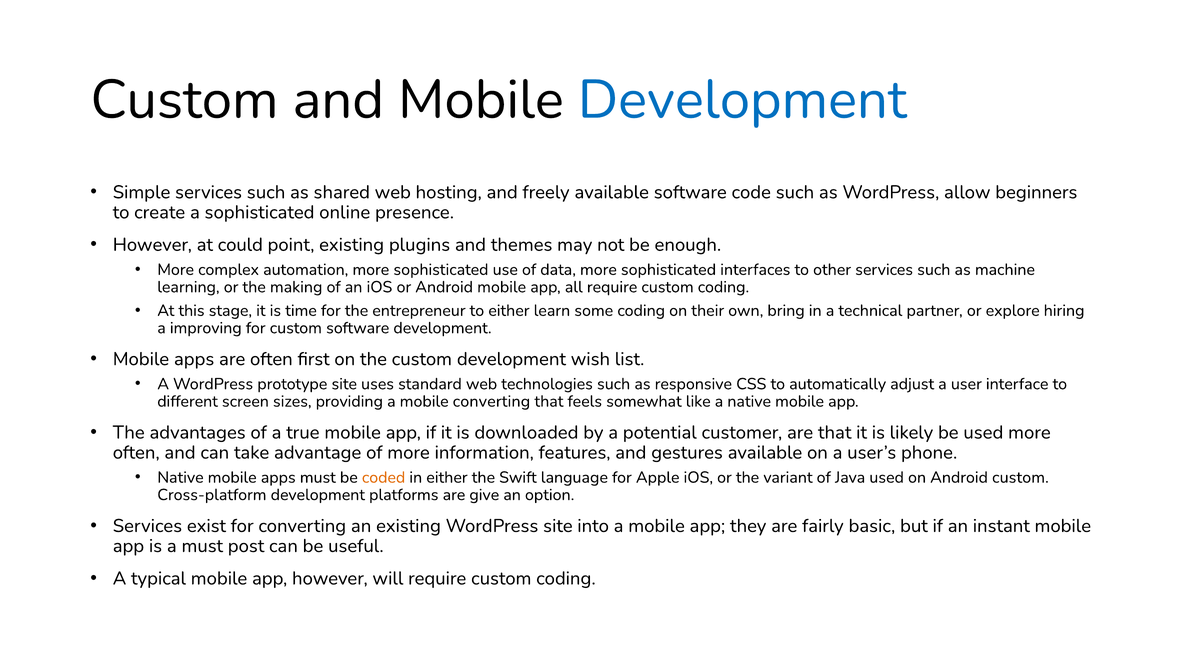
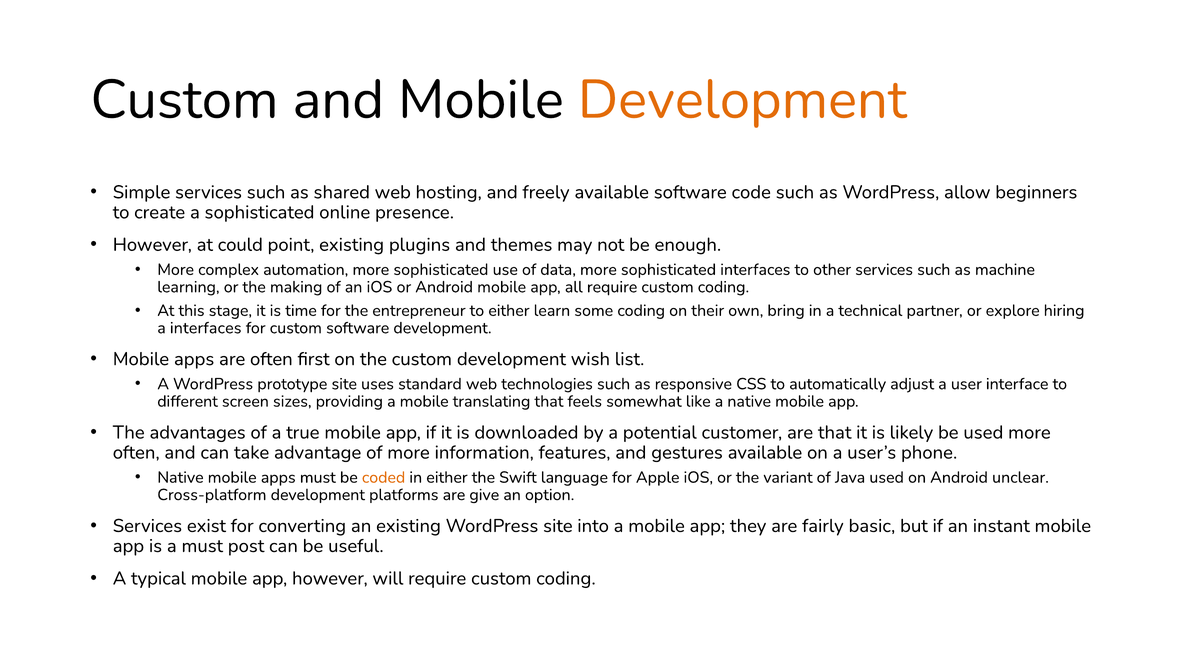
Development at (742, 100) colour: blue -> orange
a improving: improving -> interfaces
mobile converting: converting -> translating
Android custom: custom -> unclear
